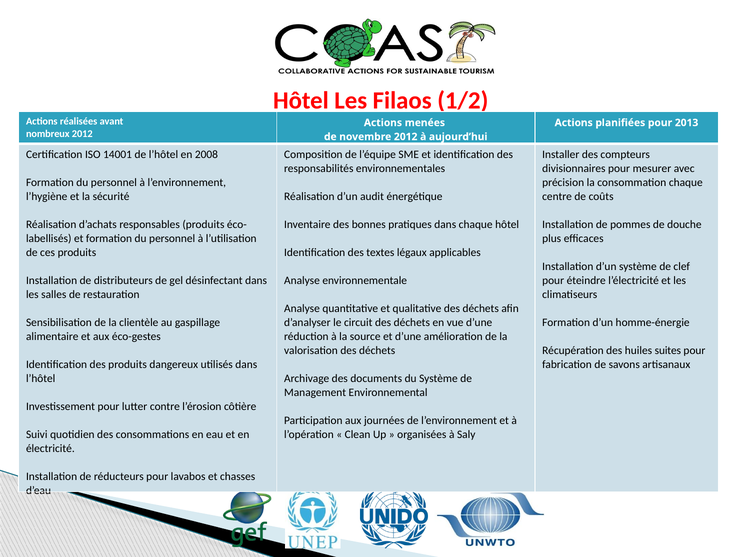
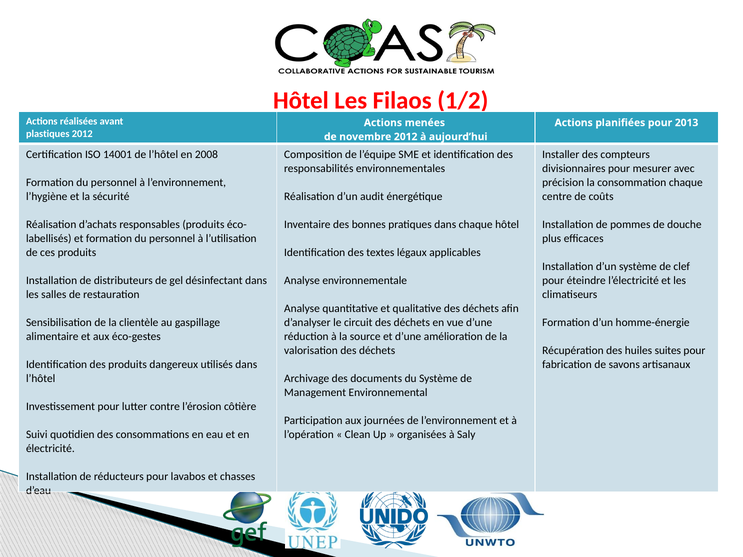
nombreux: nombreux -> plastiques
